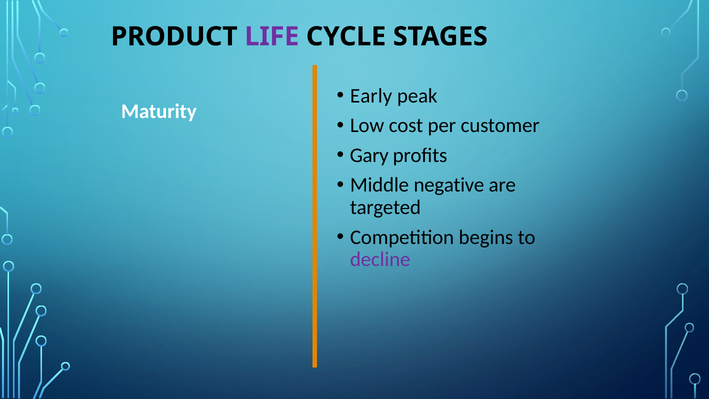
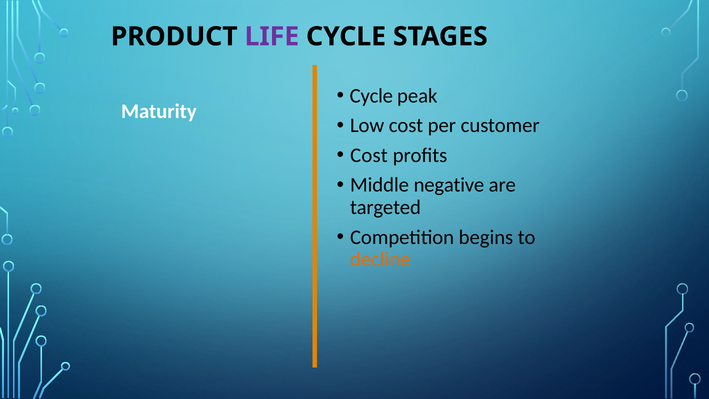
Early at (371, 96): Early -> Cycle
Gary at (369, 155): Gary -> Cost
decline colour: purple -> orange
